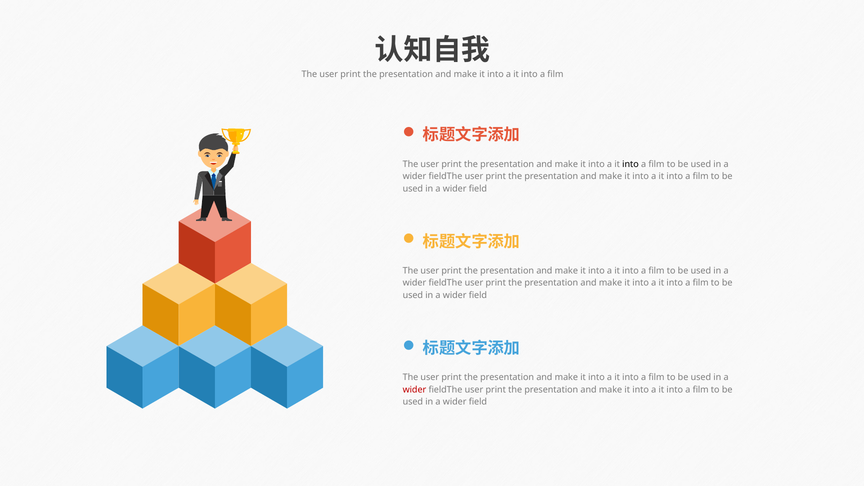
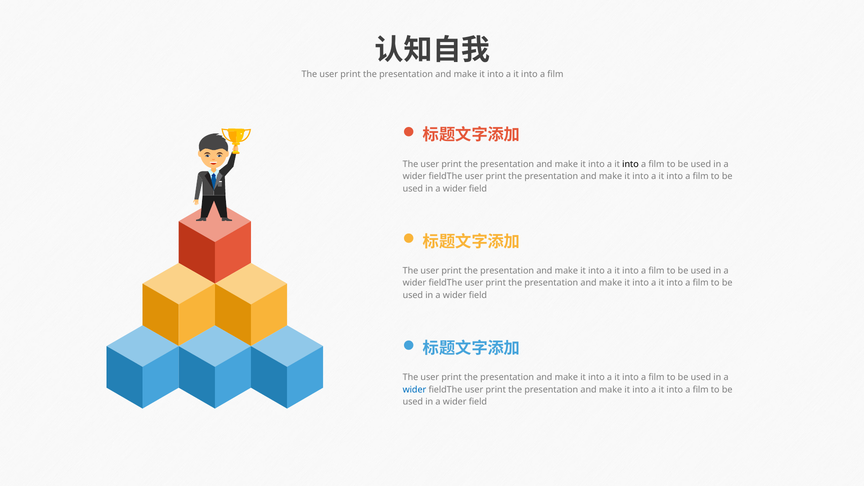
wider at (414, 390) colour: red -> blue
